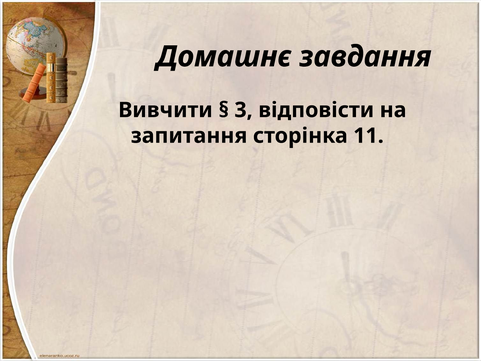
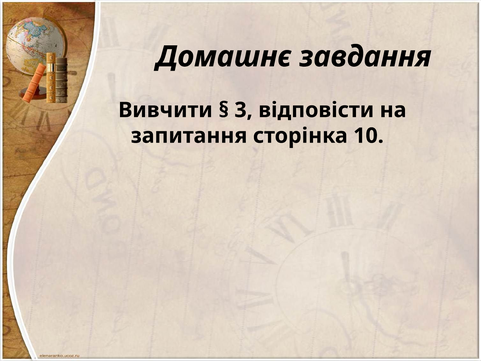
11: 11 -> 10
